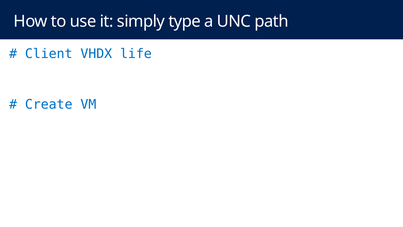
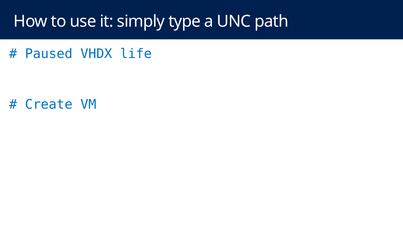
Client: Client -> Paused
